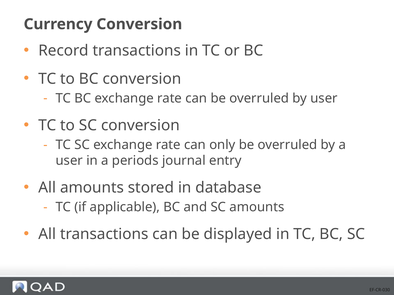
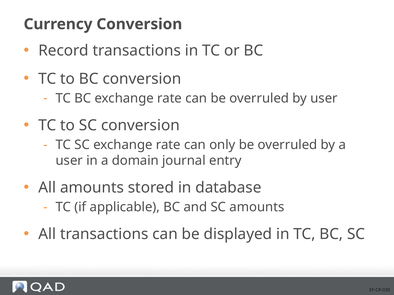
periods: periods -> domain
